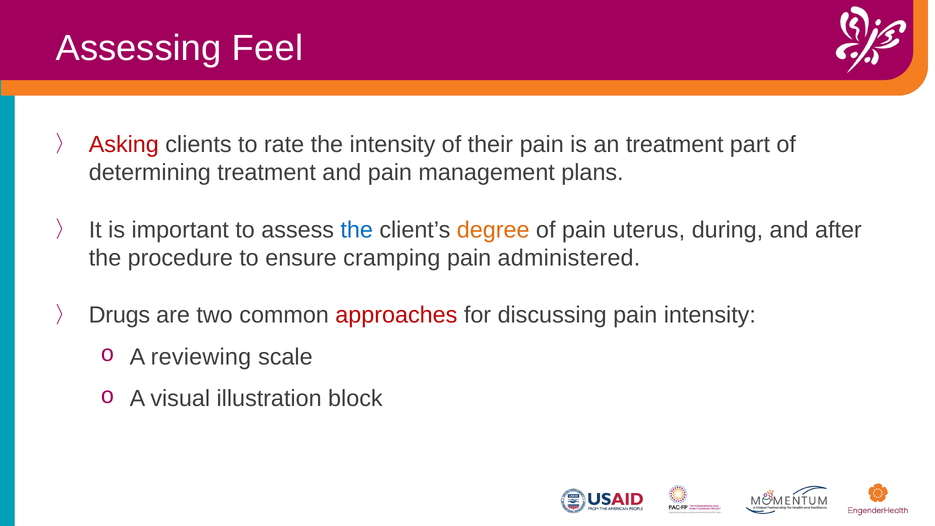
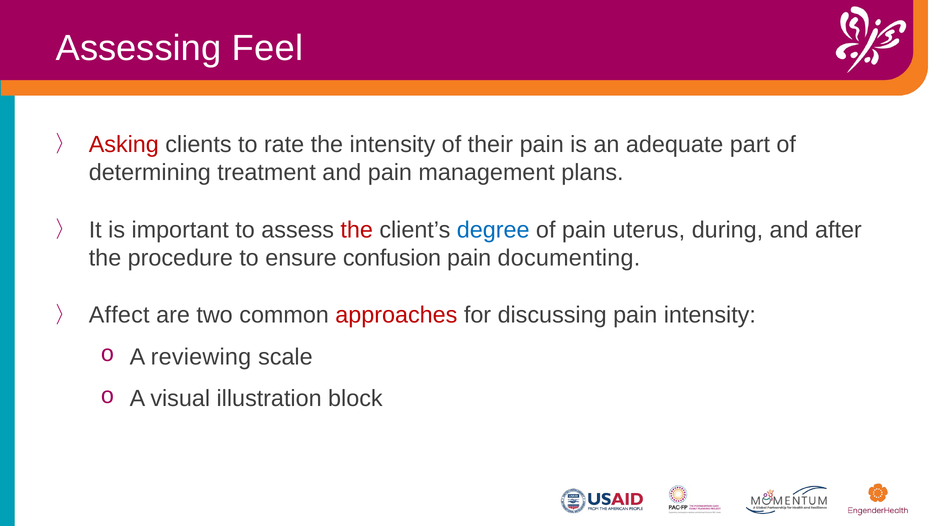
an treatment: treatment -> adequate
the at (357, 230) colour: blue -> red
degree colour: orange -> blue
cramping: cramping -> confusion
administered: administered -> documenting
Drugs: Drugs -> Affect
